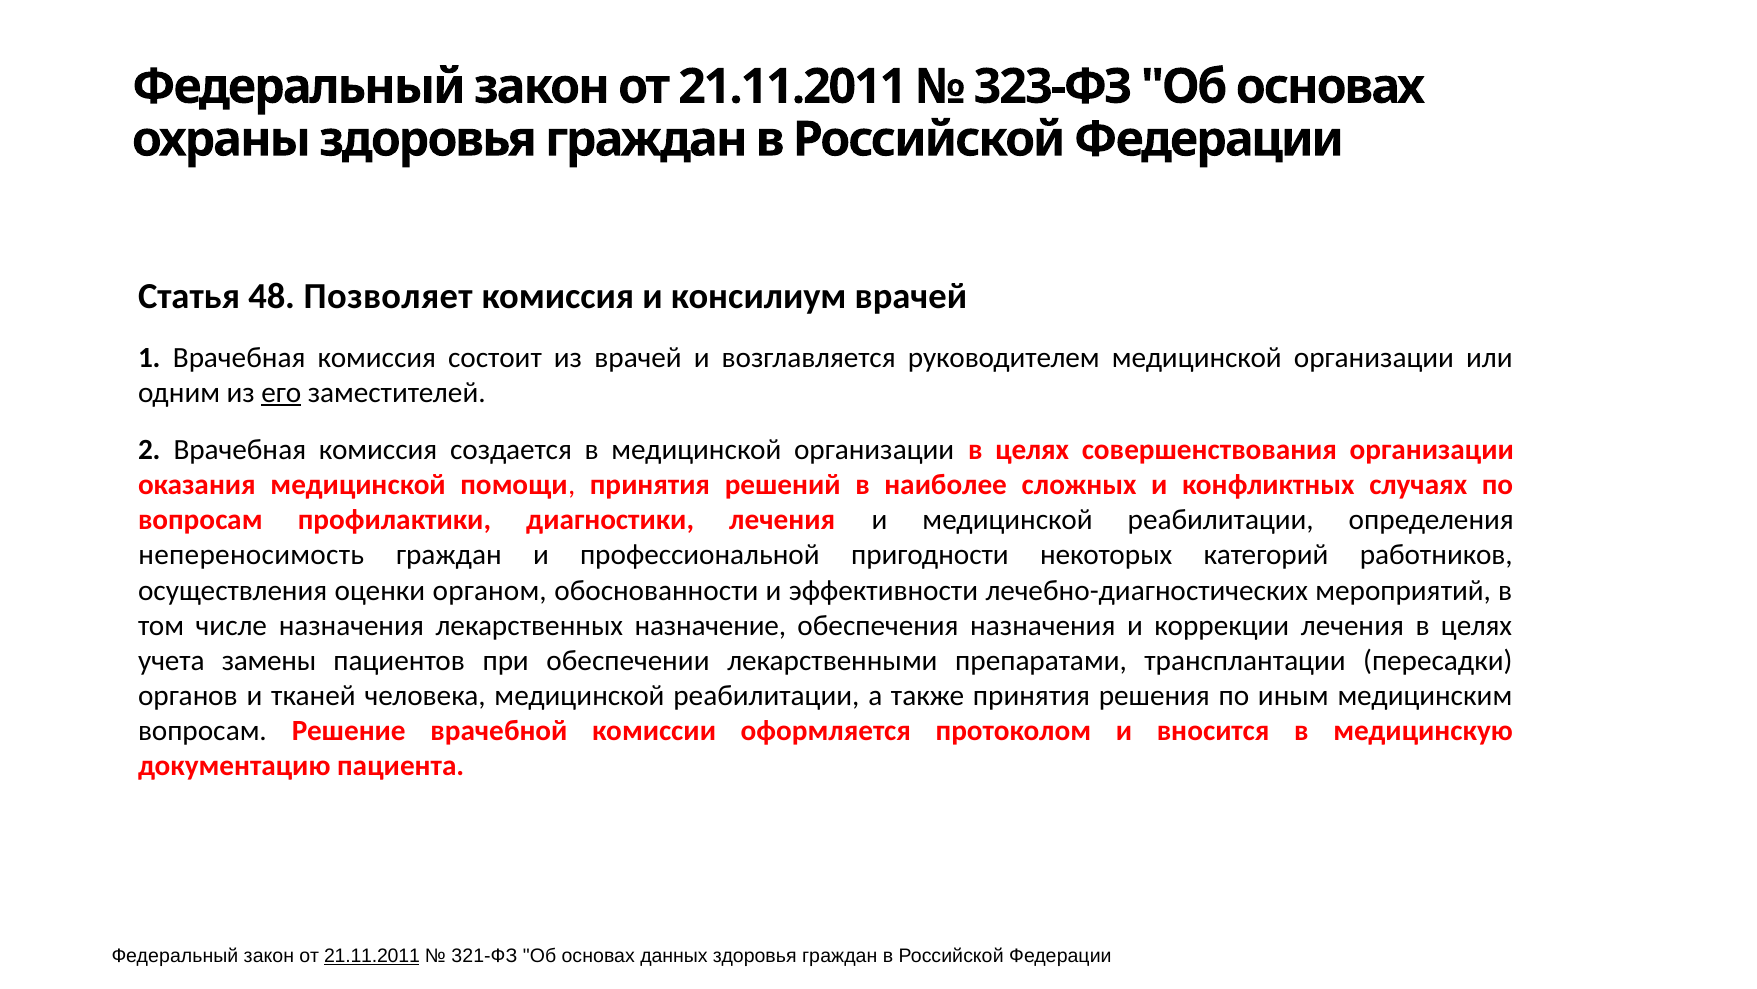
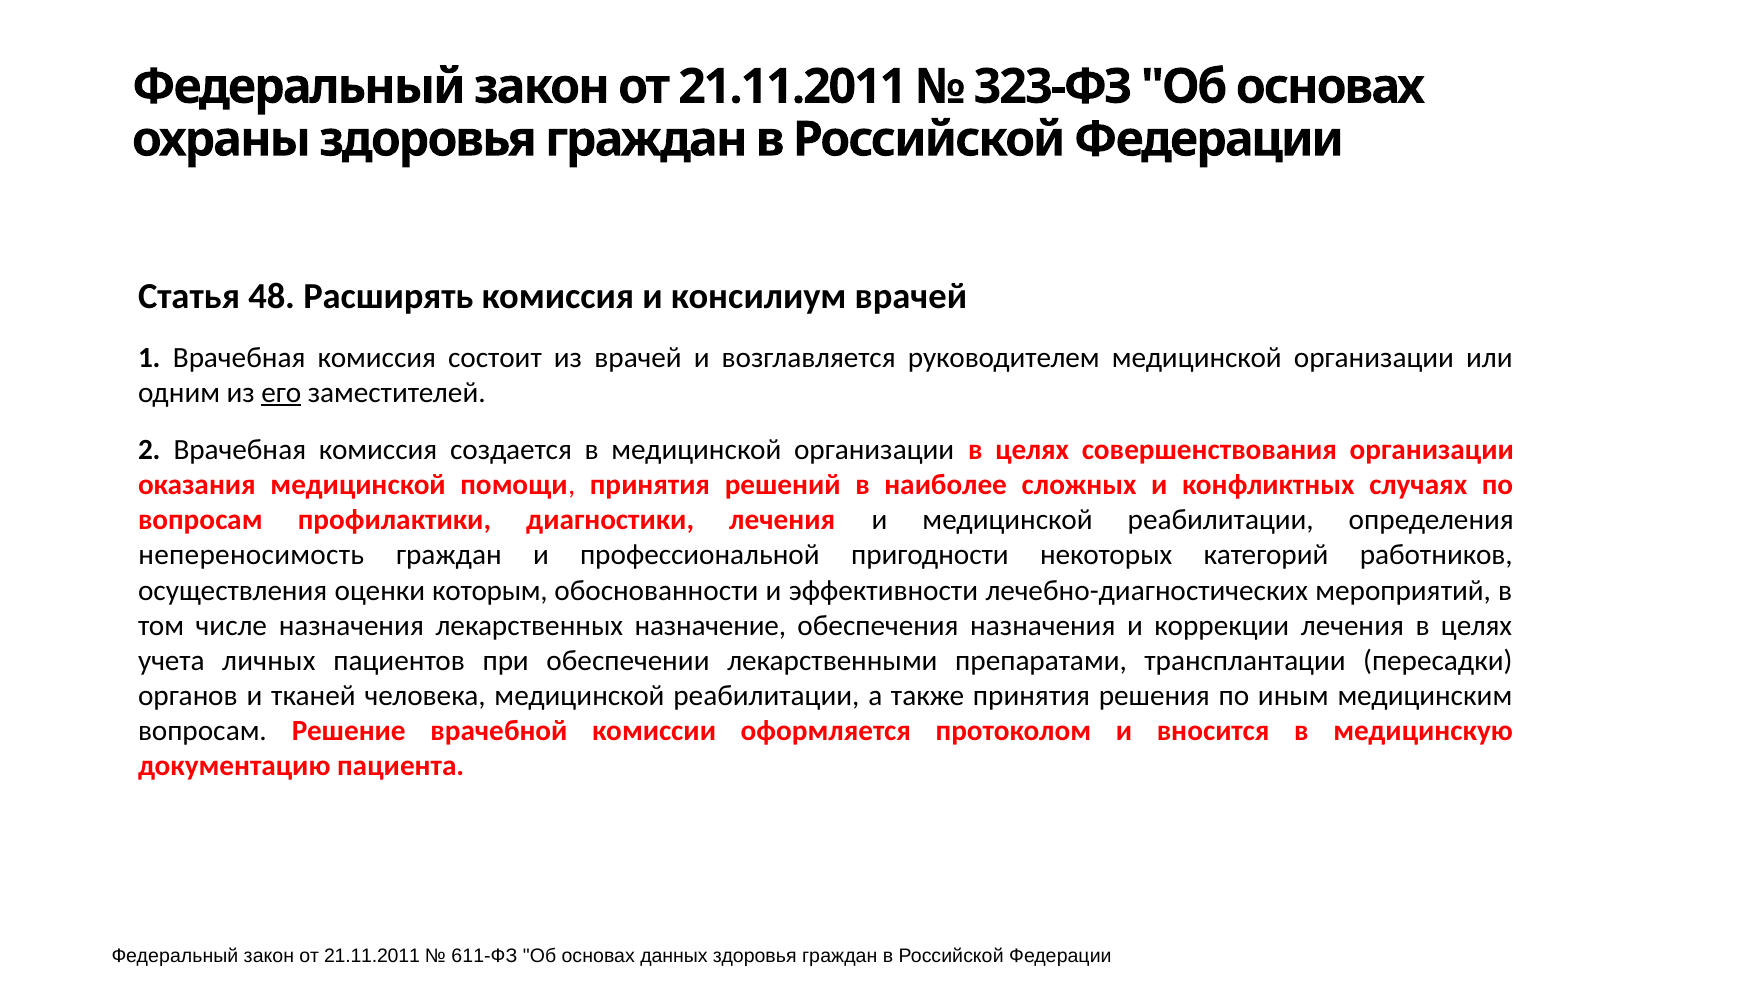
Позволяет: Позволяет -> Расширять
органом: органом -> которым
замены: замены -> личных
21.11.2011 at (372, 955) underline: present -> none
321-ФЗ: 321-ФЗ -> 611-ФЗ
